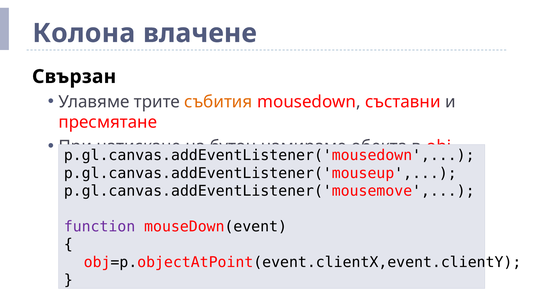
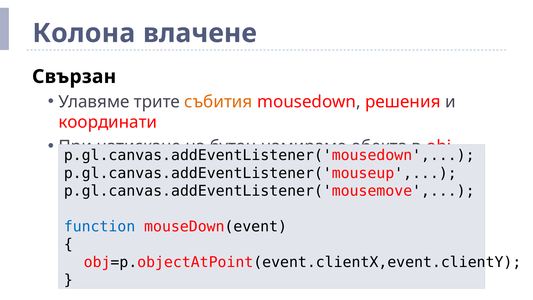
съставни: съставни -> решения
пресмятане: пресмятане -> координати
function colour: purple -> blue
